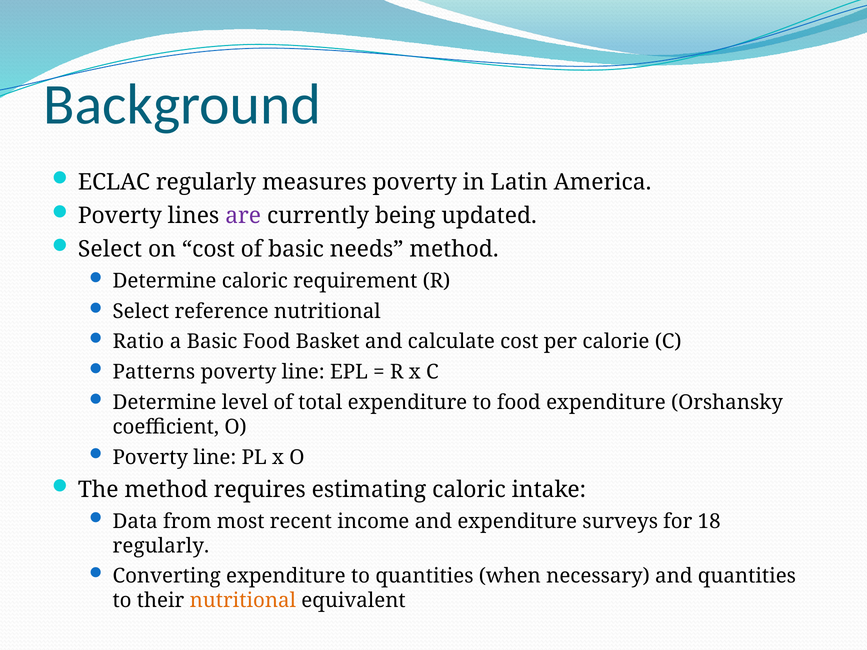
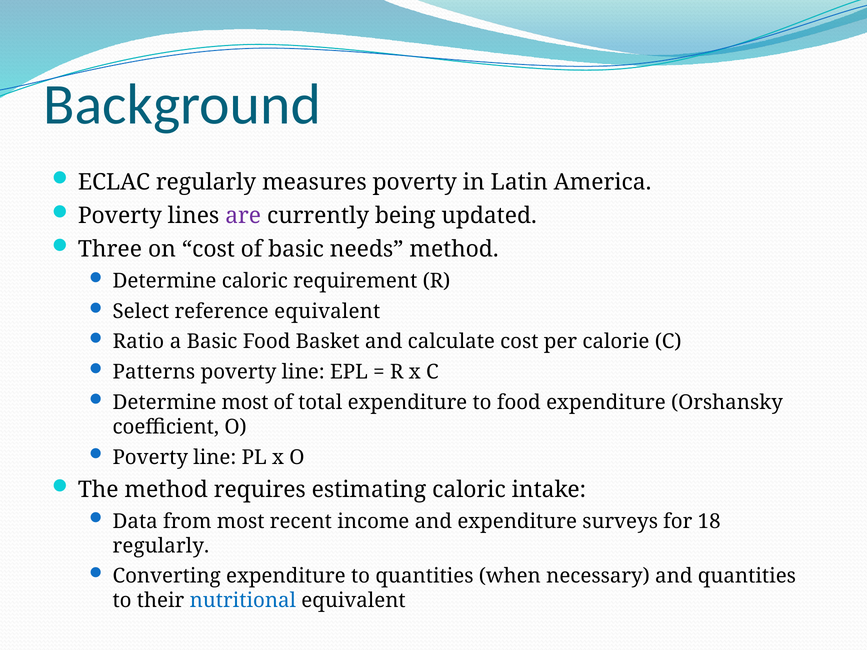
Select at (110, 250): Select -> Three
reference nutritional: nutritional -> equivalent
Determine level: level -> most
nutritional at (243, 601) colour: orange -> blue
